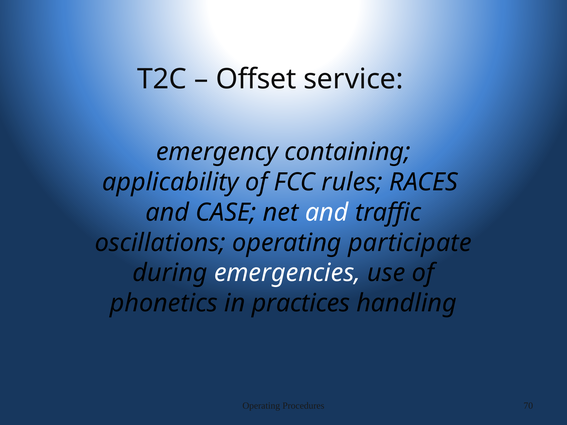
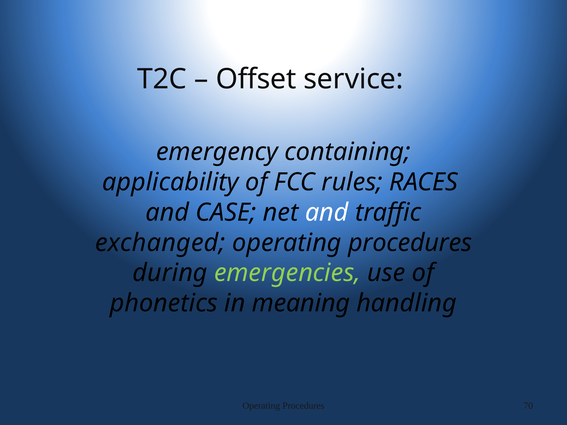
oscillations: oscillations -> exchanged
participate at (410, 243): participate -> procedures
emergencies colour: white -> light green
practices: practices -> meaning
